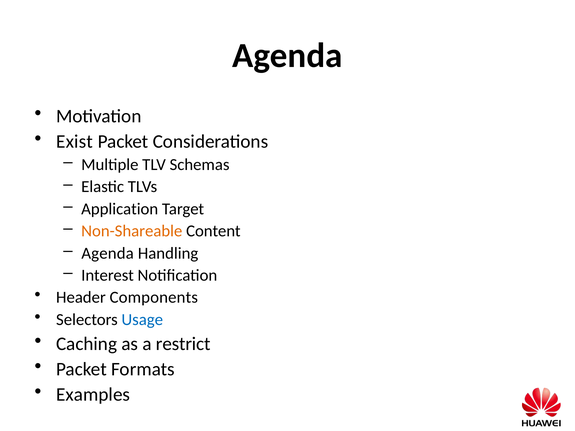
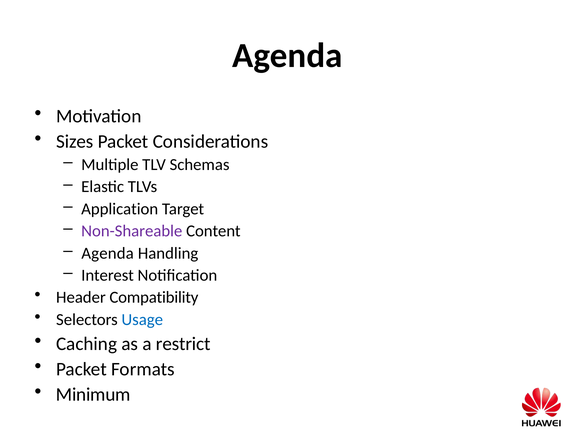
Exist: Exist -> Sizes
Non-Shareable colour: orange -> purple
Components: Components -> Compatibility
Examples: Examples -> Minimum
